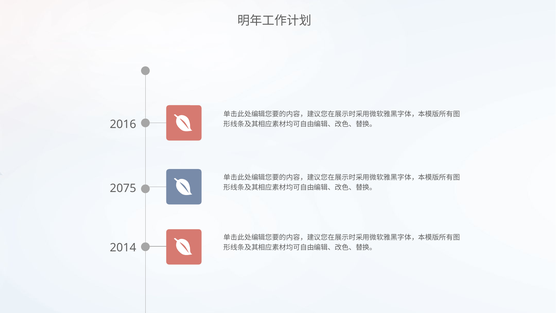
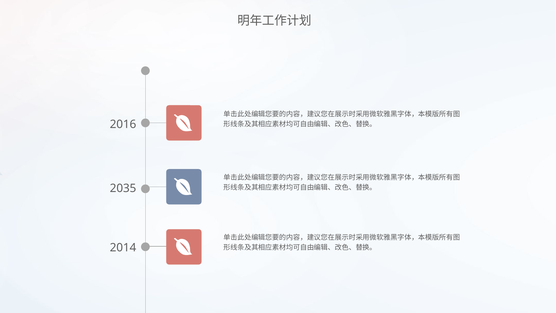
2075: 2075 -> 2035
